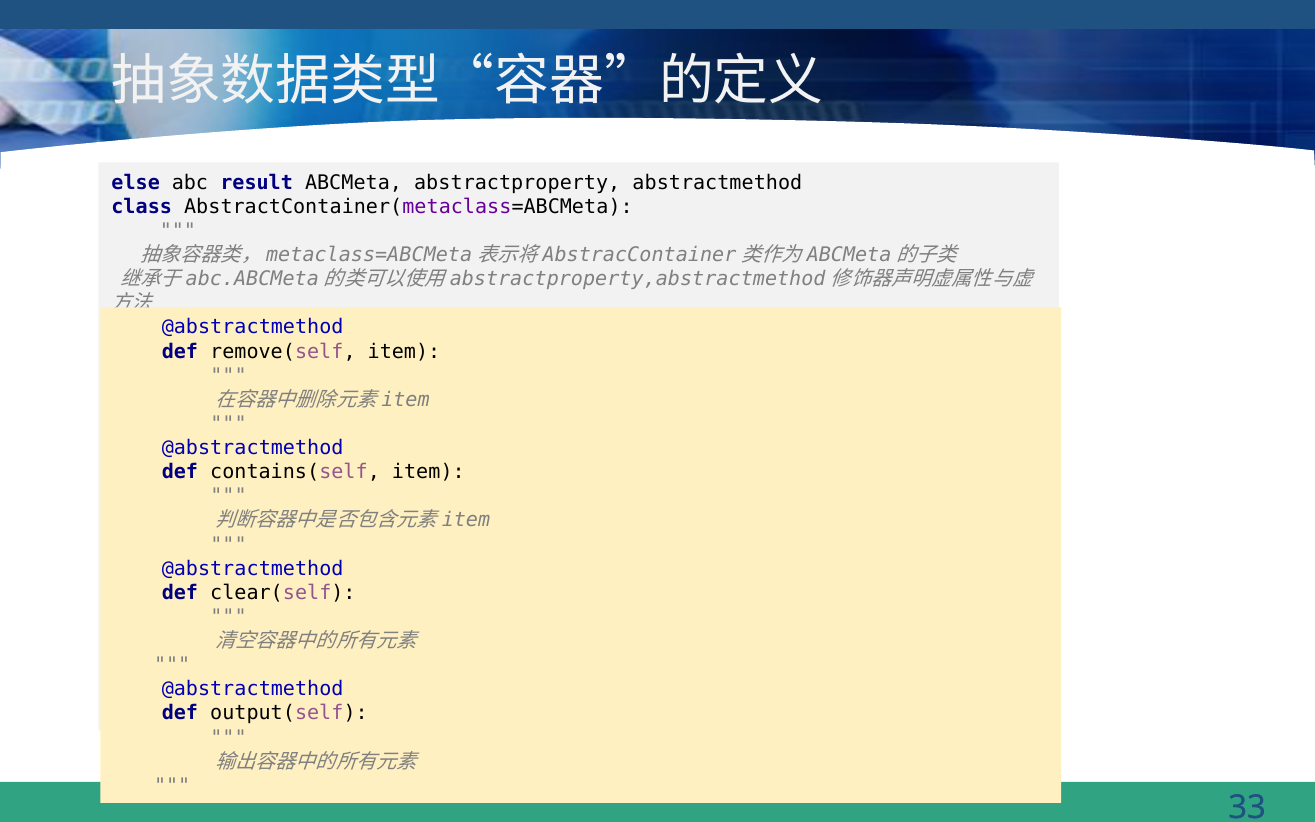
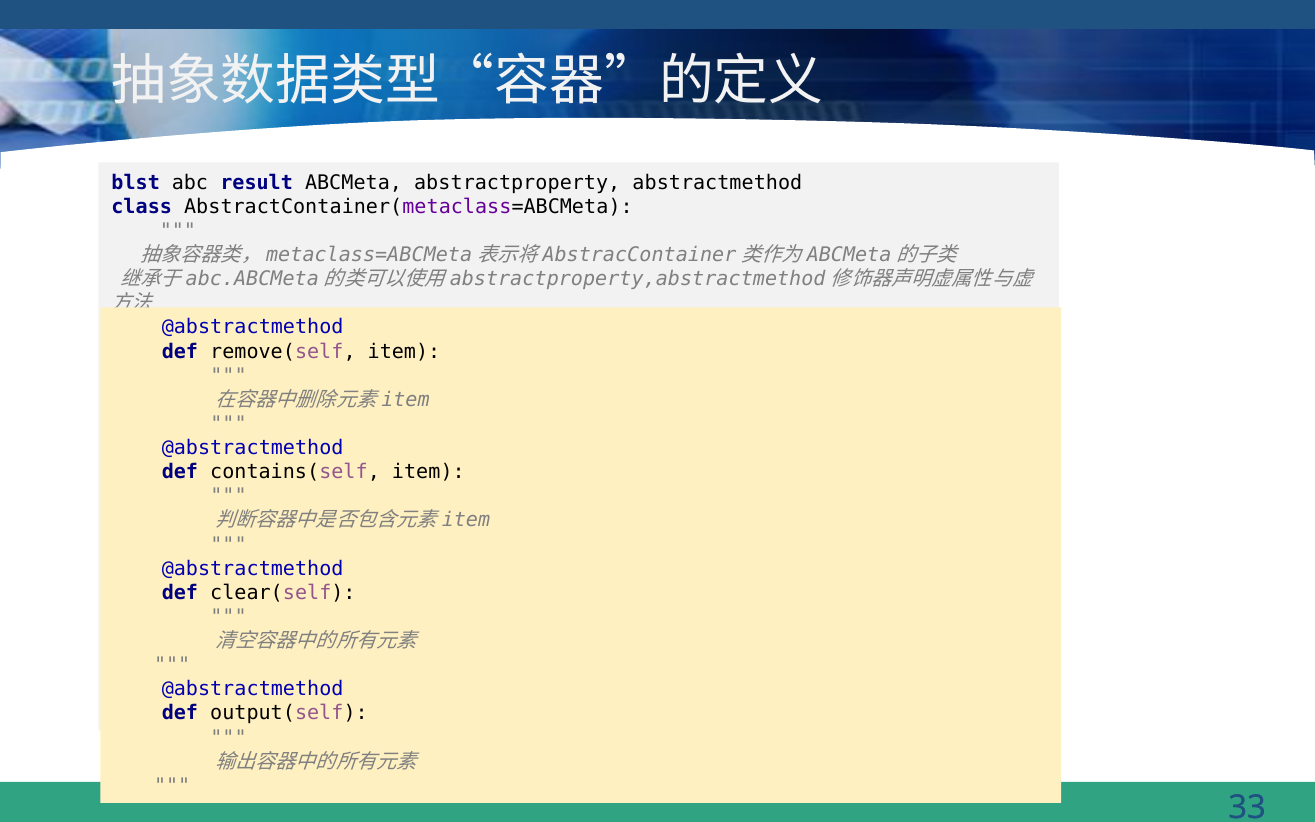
else: else -> blst
